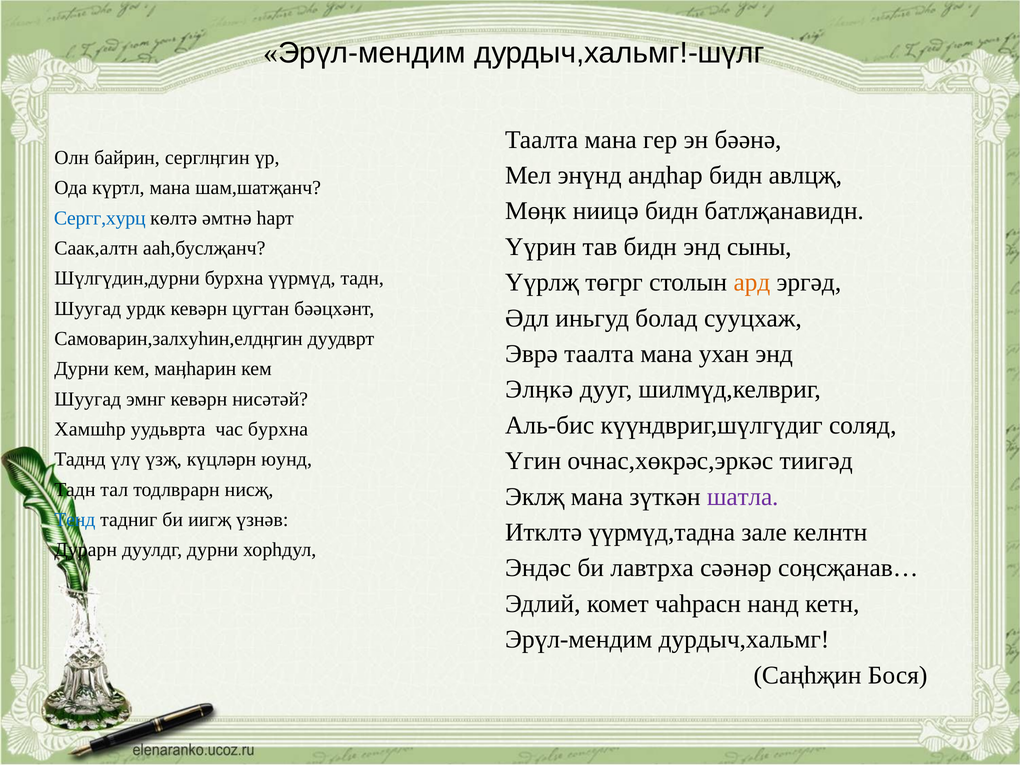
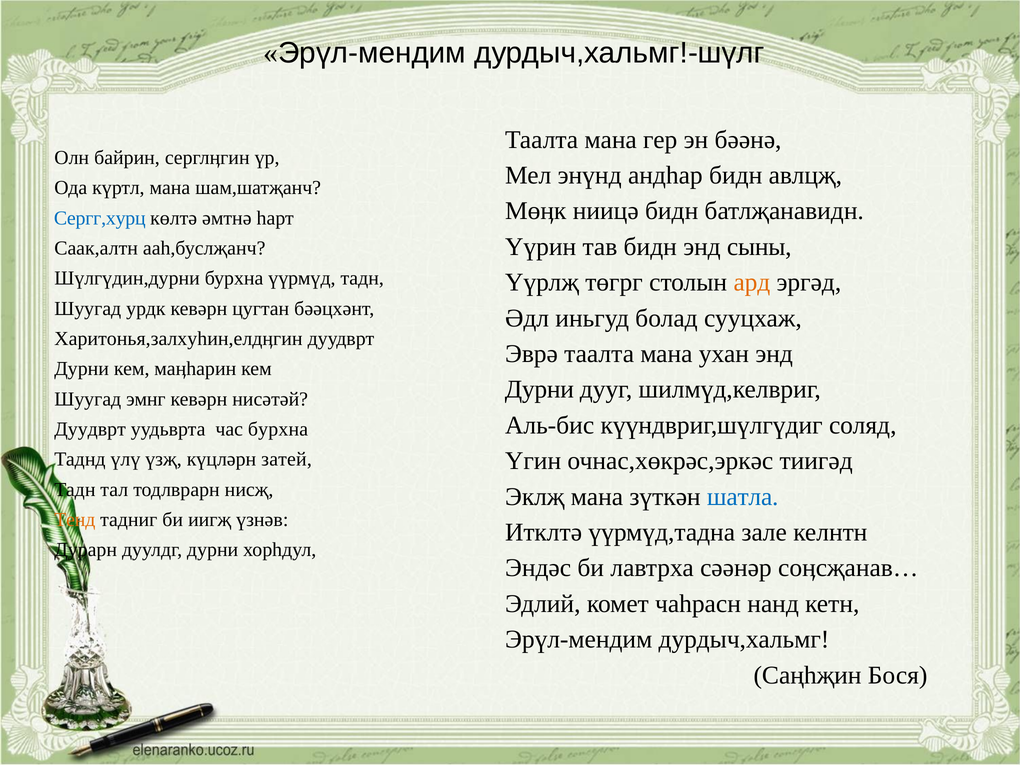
Самоварин,залхуһин,елдӊгин: Самоварин,залхуһин,елдӊгин -> Харитонья,залхуһин,елдӊгин
Элӊкə at (539, 390): Элӊкə -> Дурни
Хамшһр at (90, 429): Хамшһр -> Дуудврт
юунд: юунд -> затей
шатла colour: purple -> blue
Тенд colour: blue -> orange
